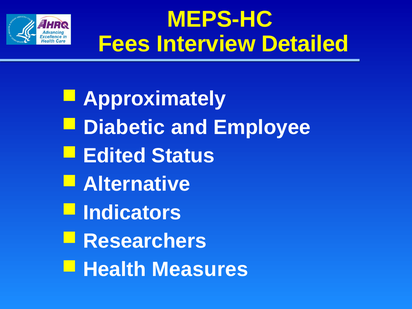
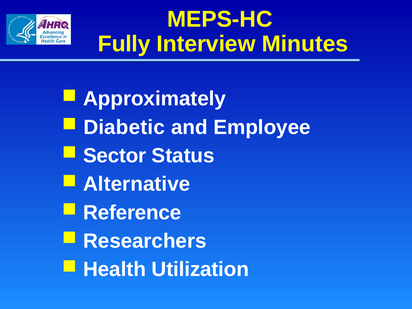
Fees: Fees -> Fully
Detailed: Detailed -> Minutes
Edited: Edited -> Sector
Indicators: Indicators -> Reference
Measures: Measures -> Utilization
